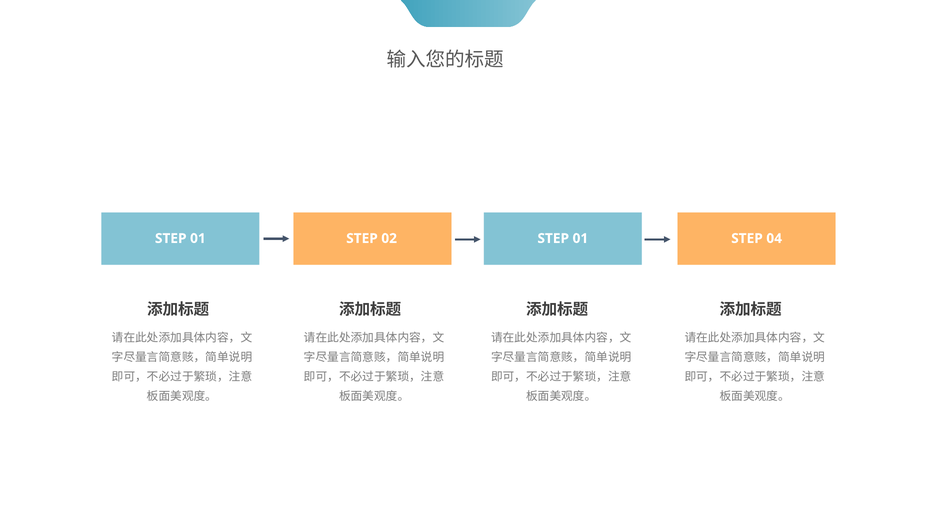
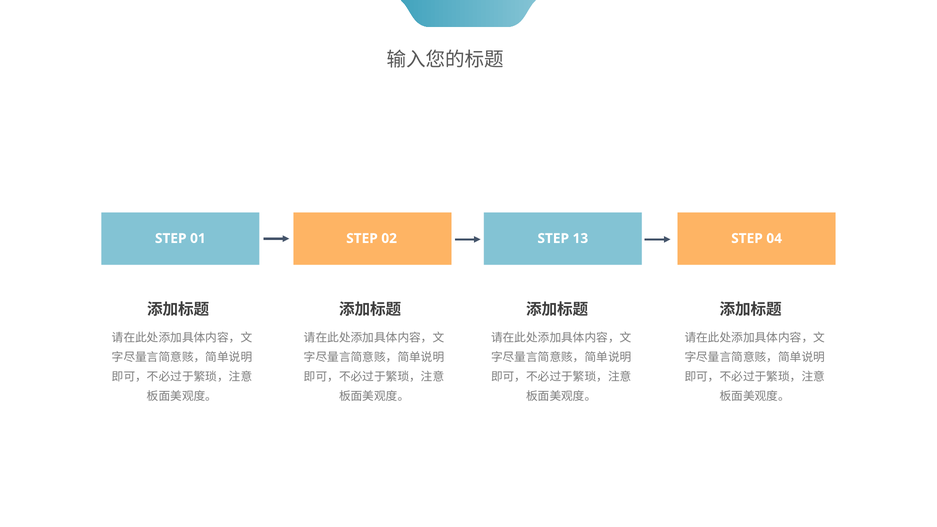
02 STEP 01: 01 -> 13
